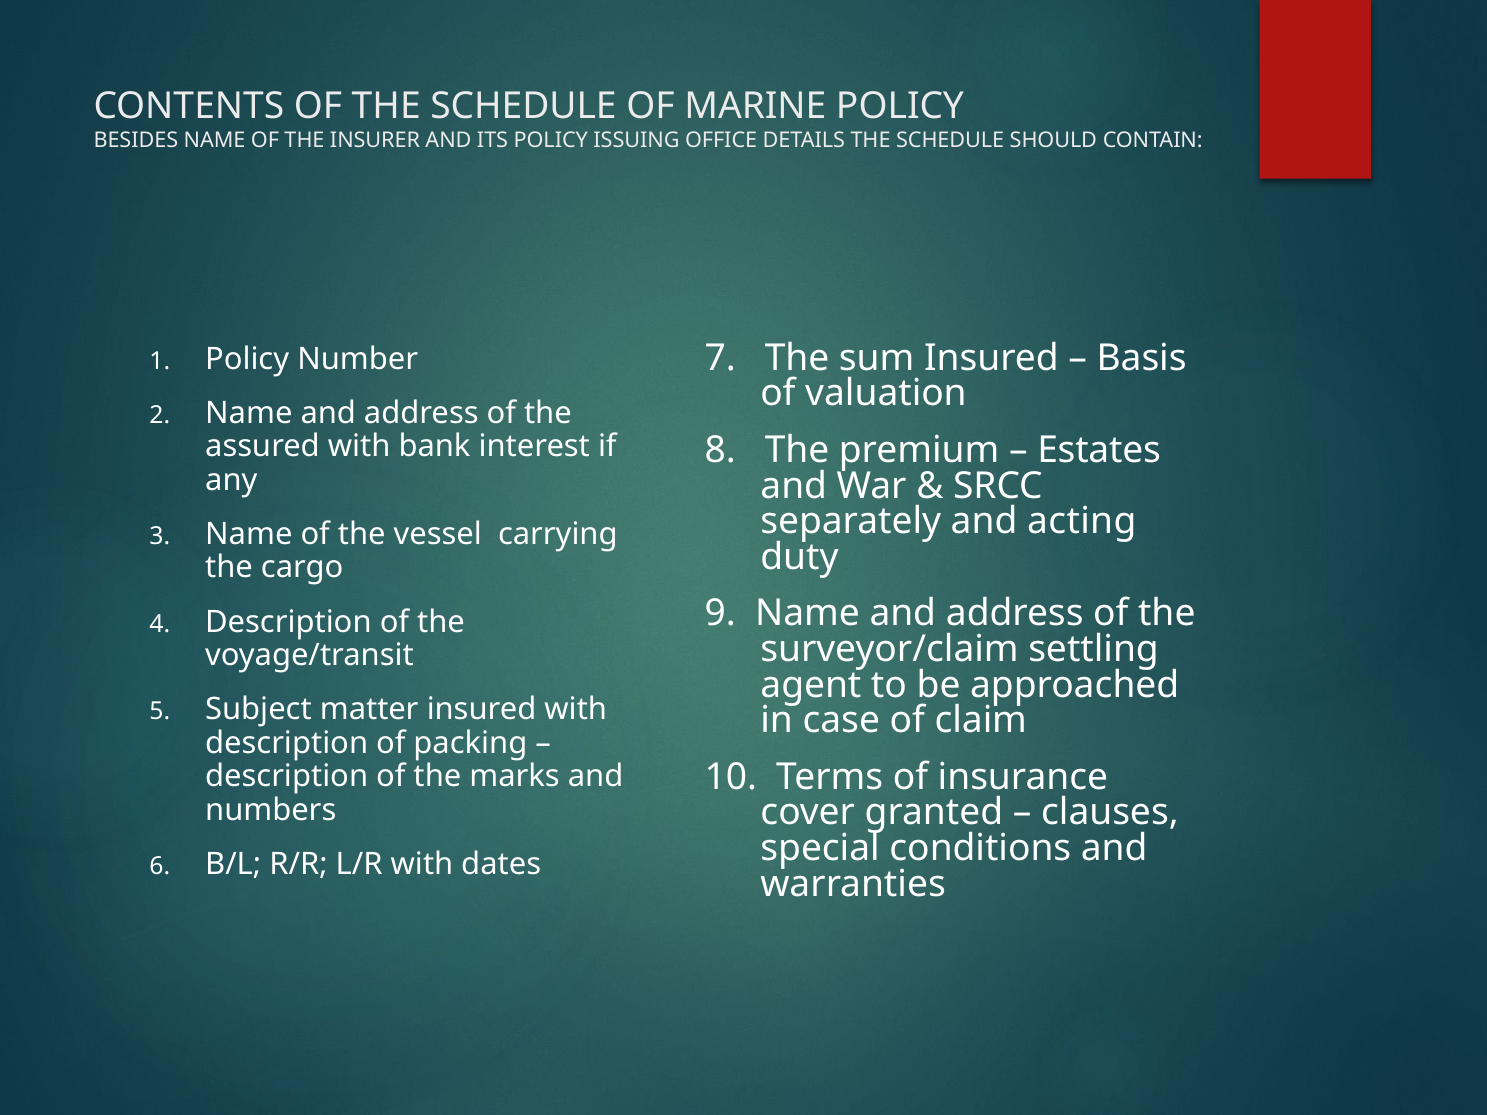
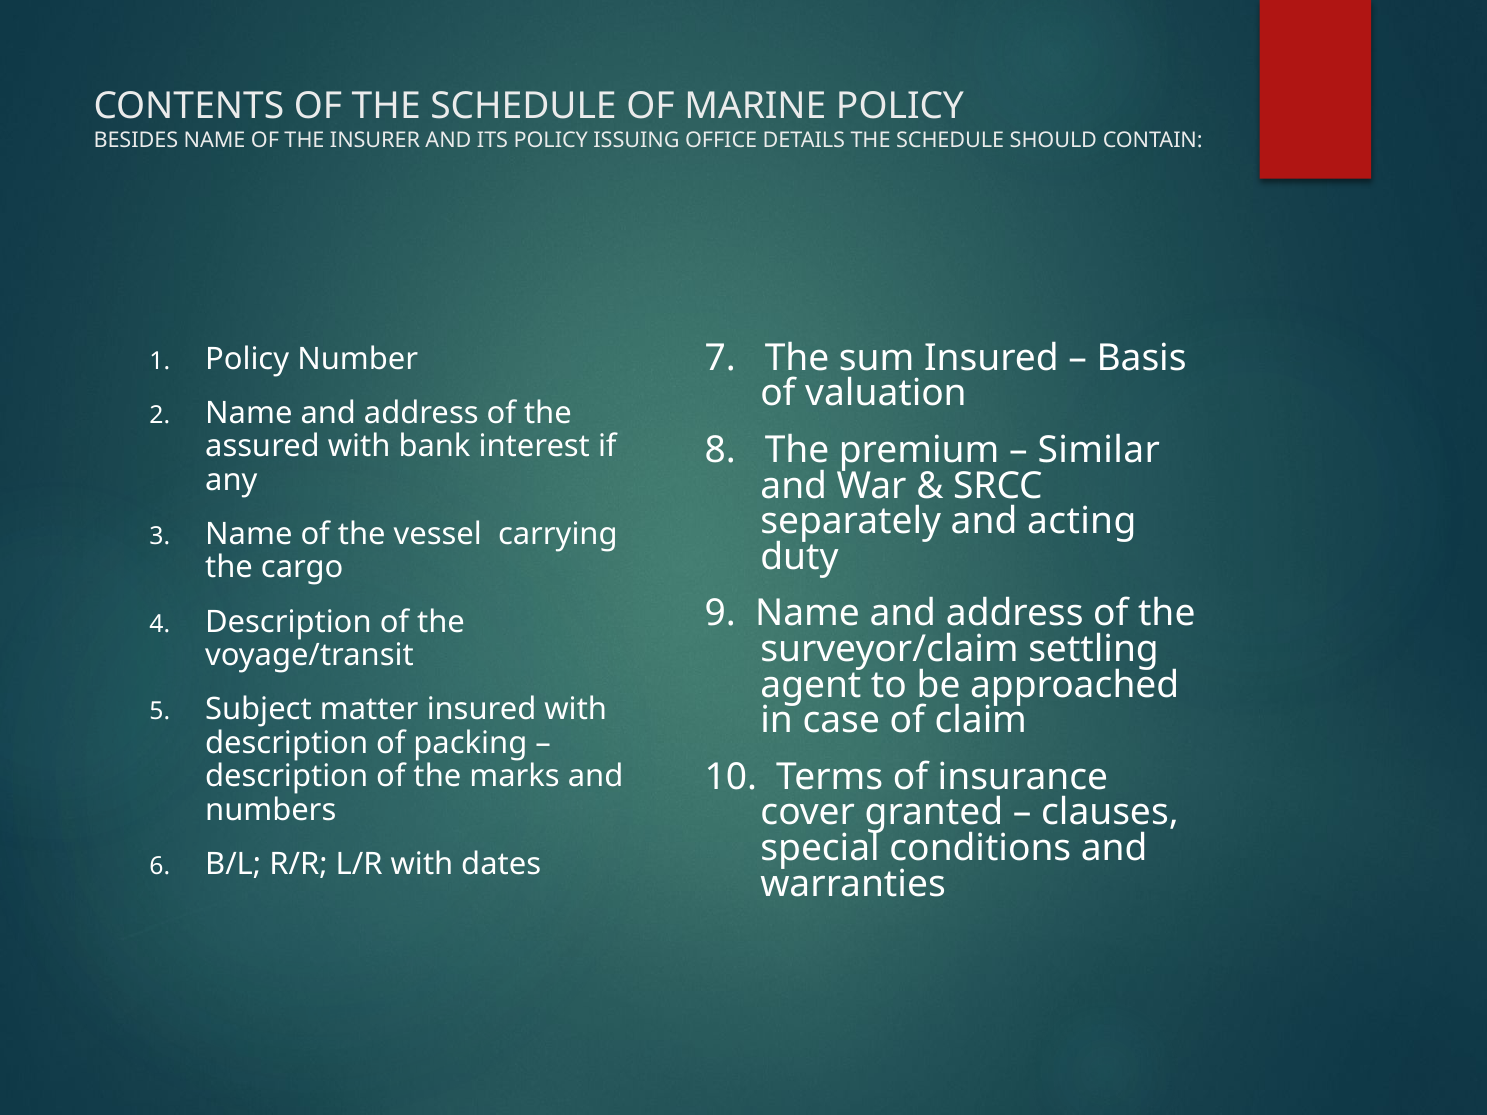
Estates: Estates -> Similar
